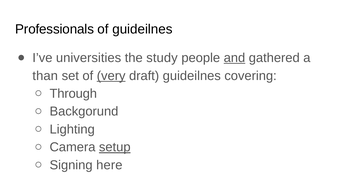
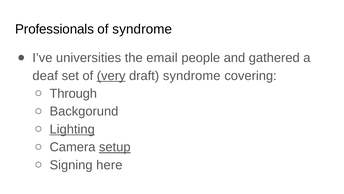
of guideilnes: guideilnes -> syndrome
study: study -> email
and underline: present -> none
than: than -> deaf
draft guideilnes: guideilnes -> syndrome
Lighting underline: none -> present
